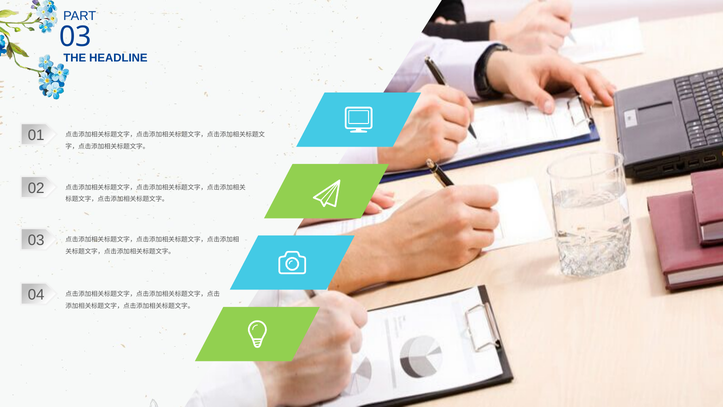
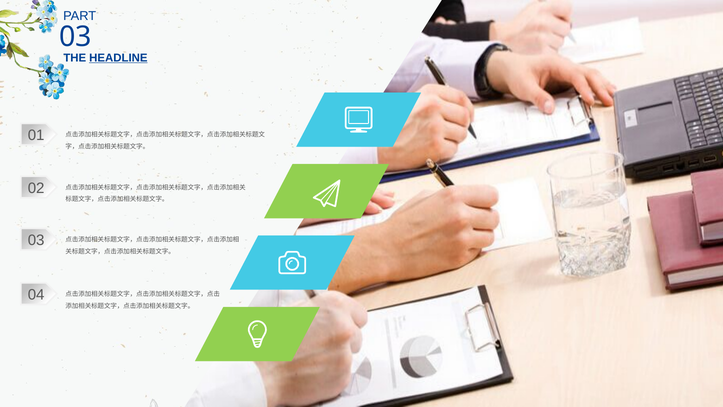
HEADLINE underline: none -> present
